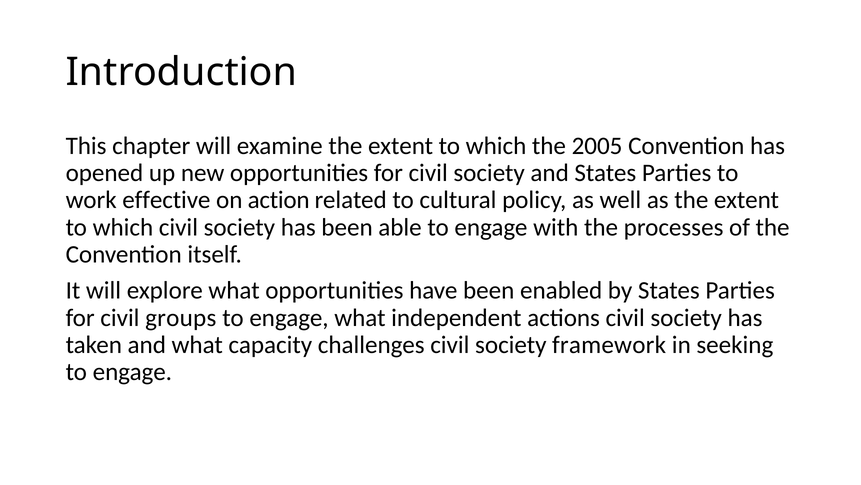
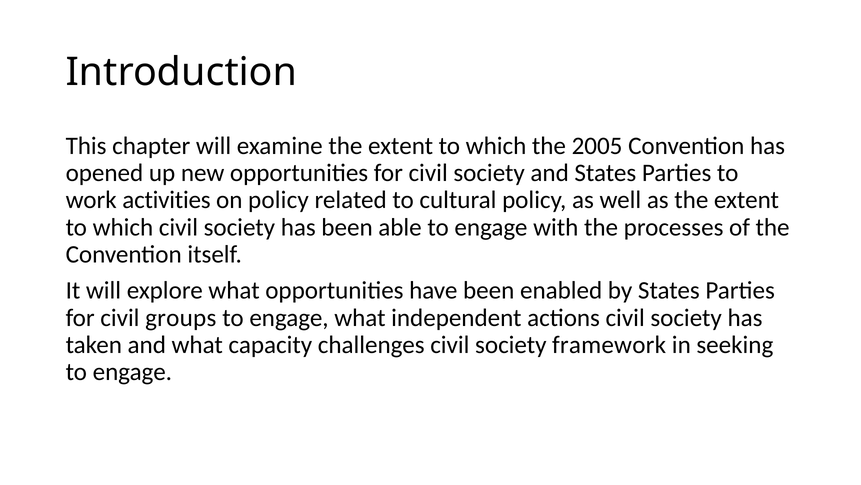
effective: effective -> activities
on action: action -> policy
